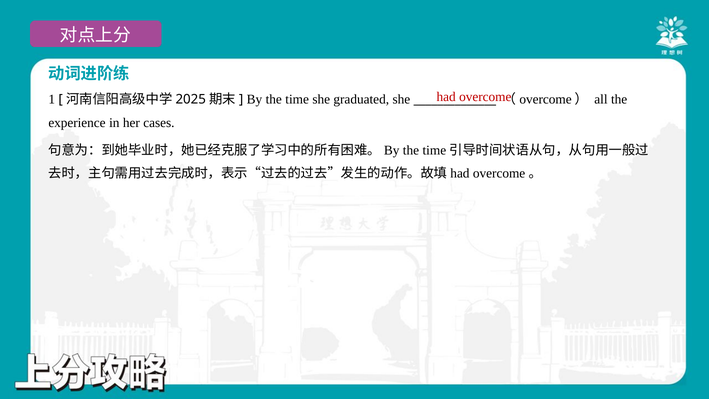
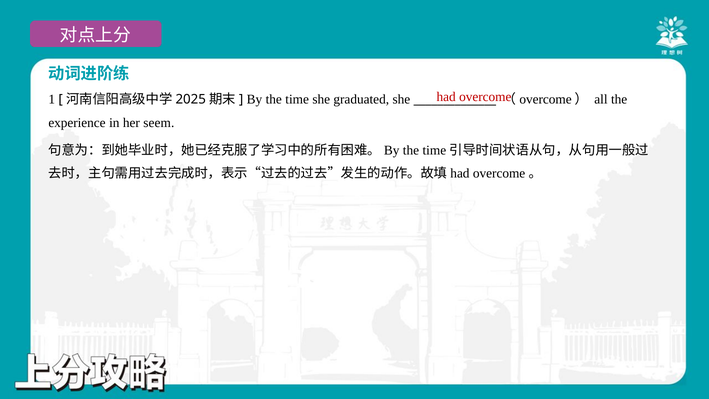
cases: cases -> seem
